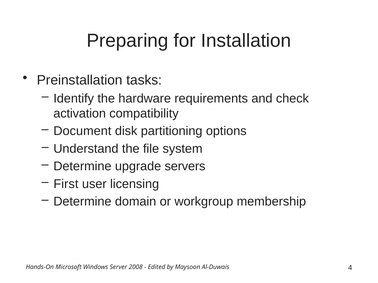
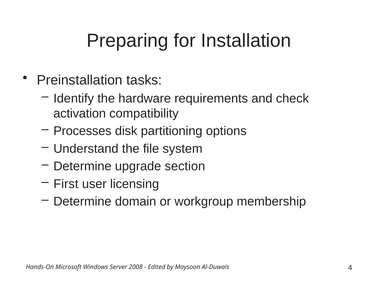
Document: Document -> Processes
servers: servers -> section
